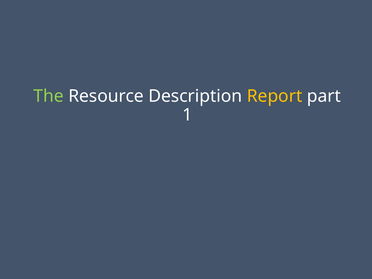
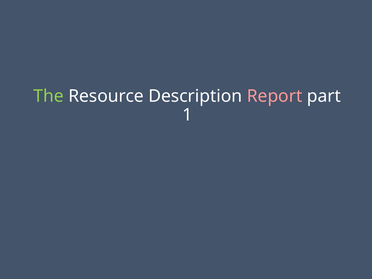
Report colour: yellow -> pink
